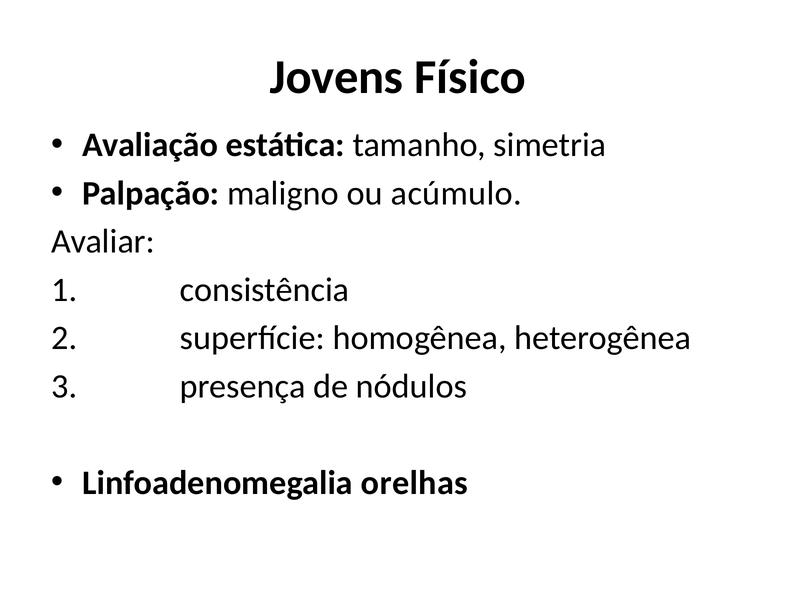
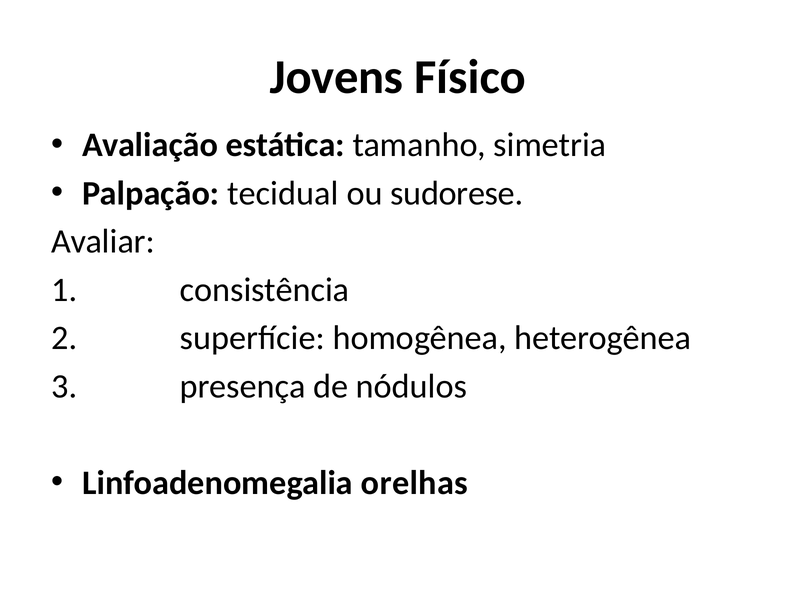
maligno: maligno -> tecidual
acúmulo: acúmulo -> sudorese
